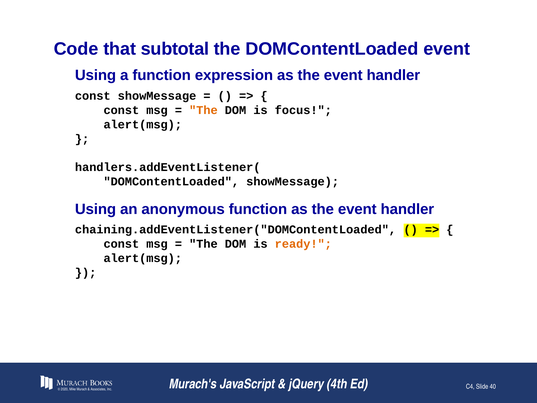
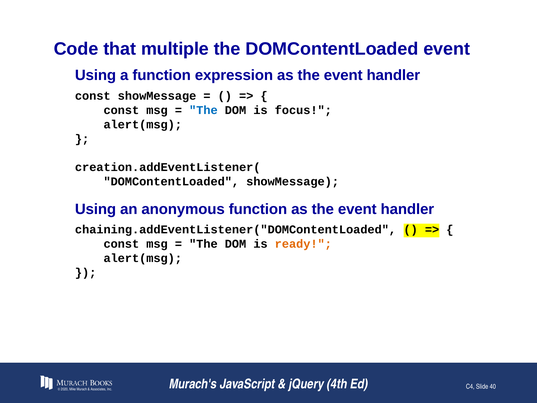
subtotal: subtotal -> multiple
The at (203, 110) colour: orange -> blue
handlers.addEventListener(: handlers.addEventListener( -> creation.addEventListener(
